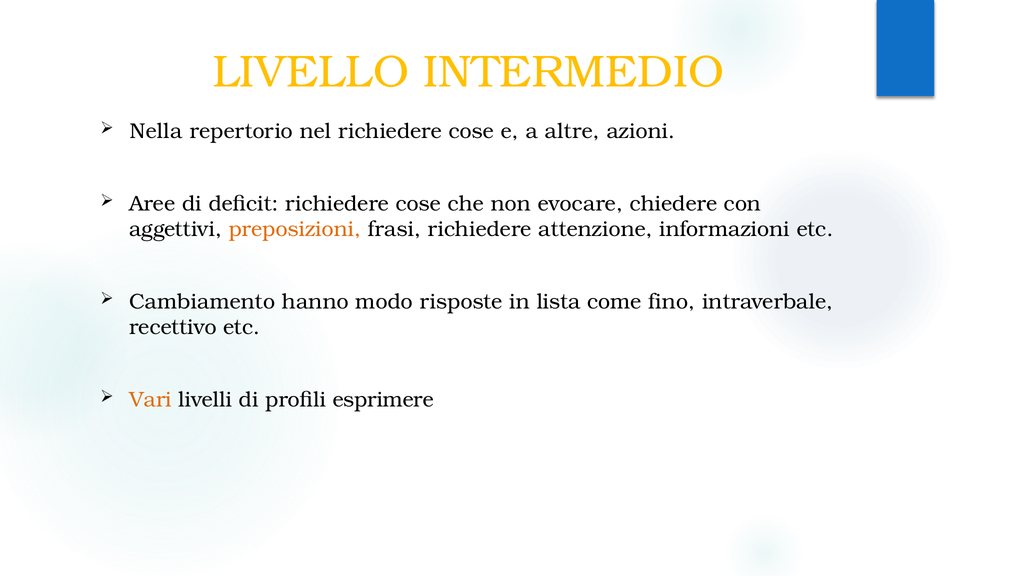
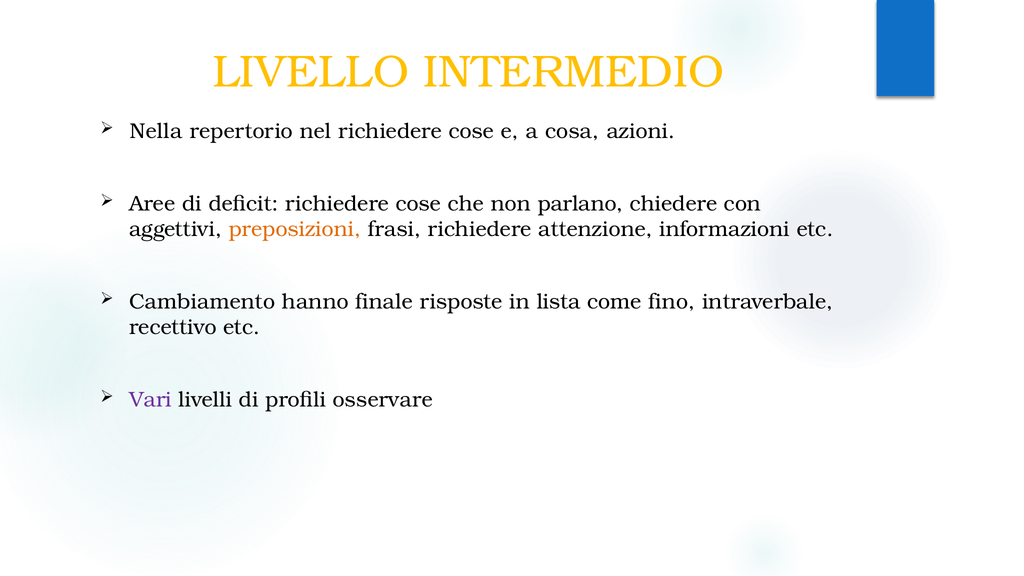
altre: altre -> cosa
evocare: evocare -> parlano
modo: modo -> finale
Vari colour: orange -> purple
esprimere: esprimere -> osservare
